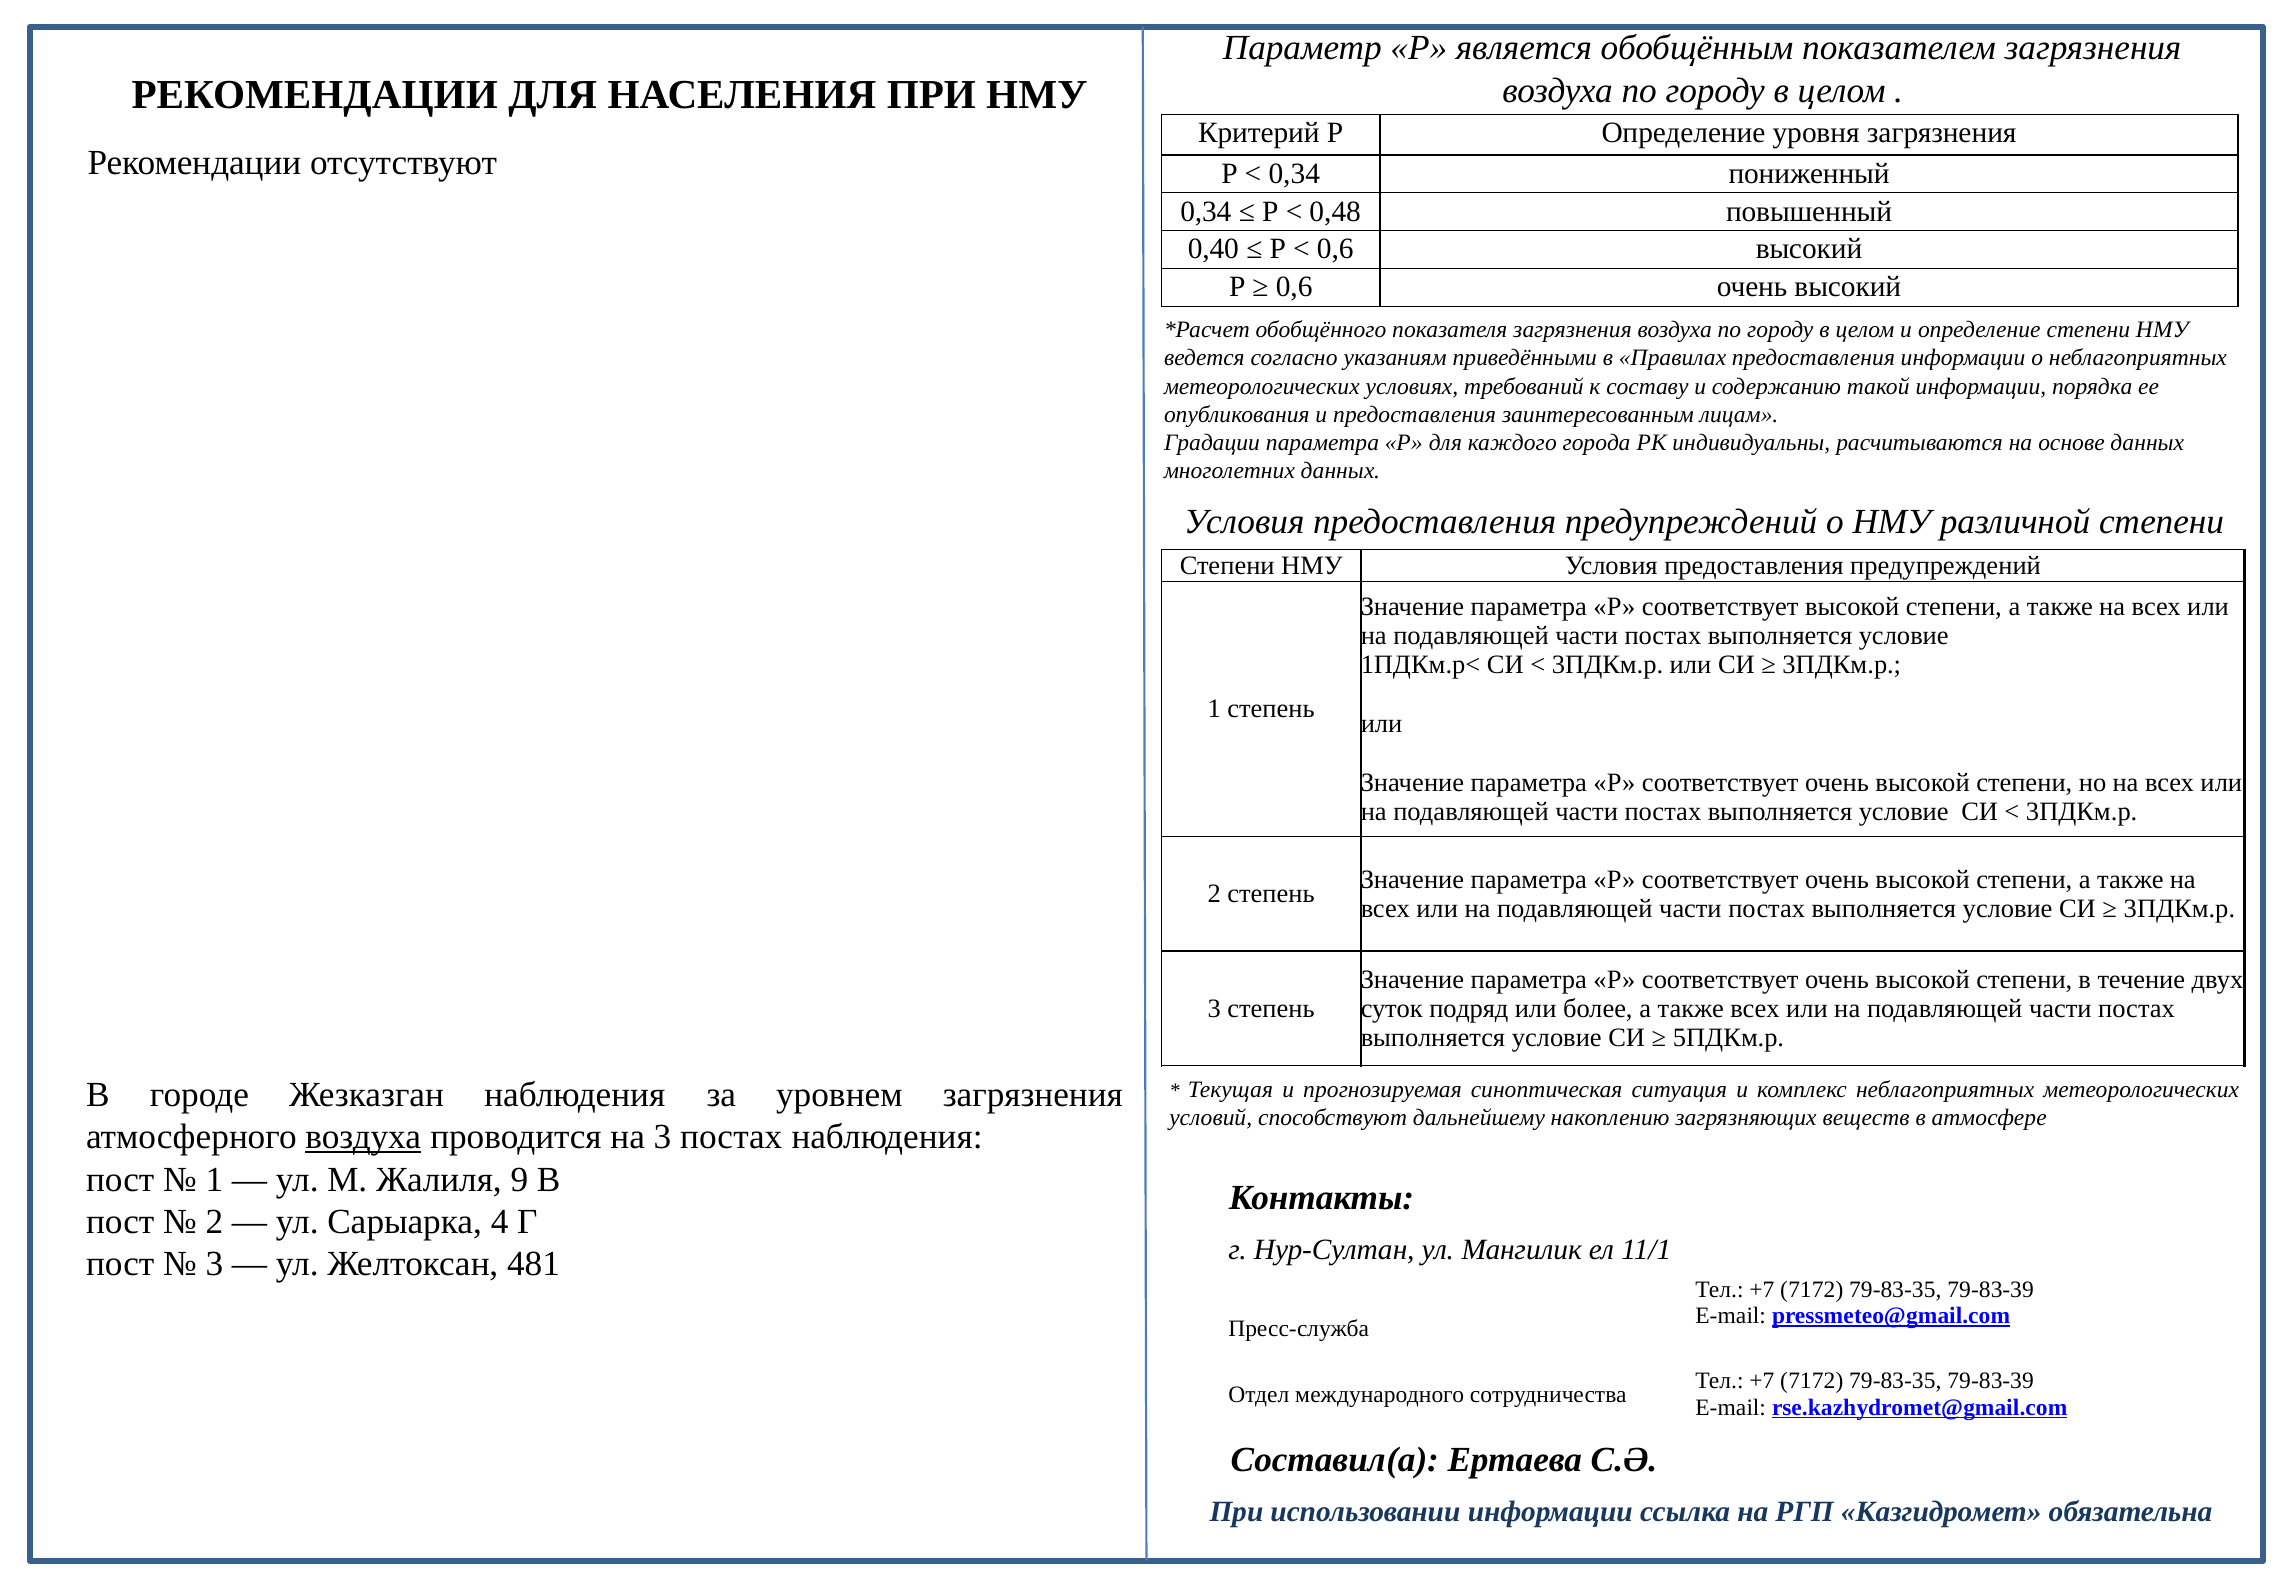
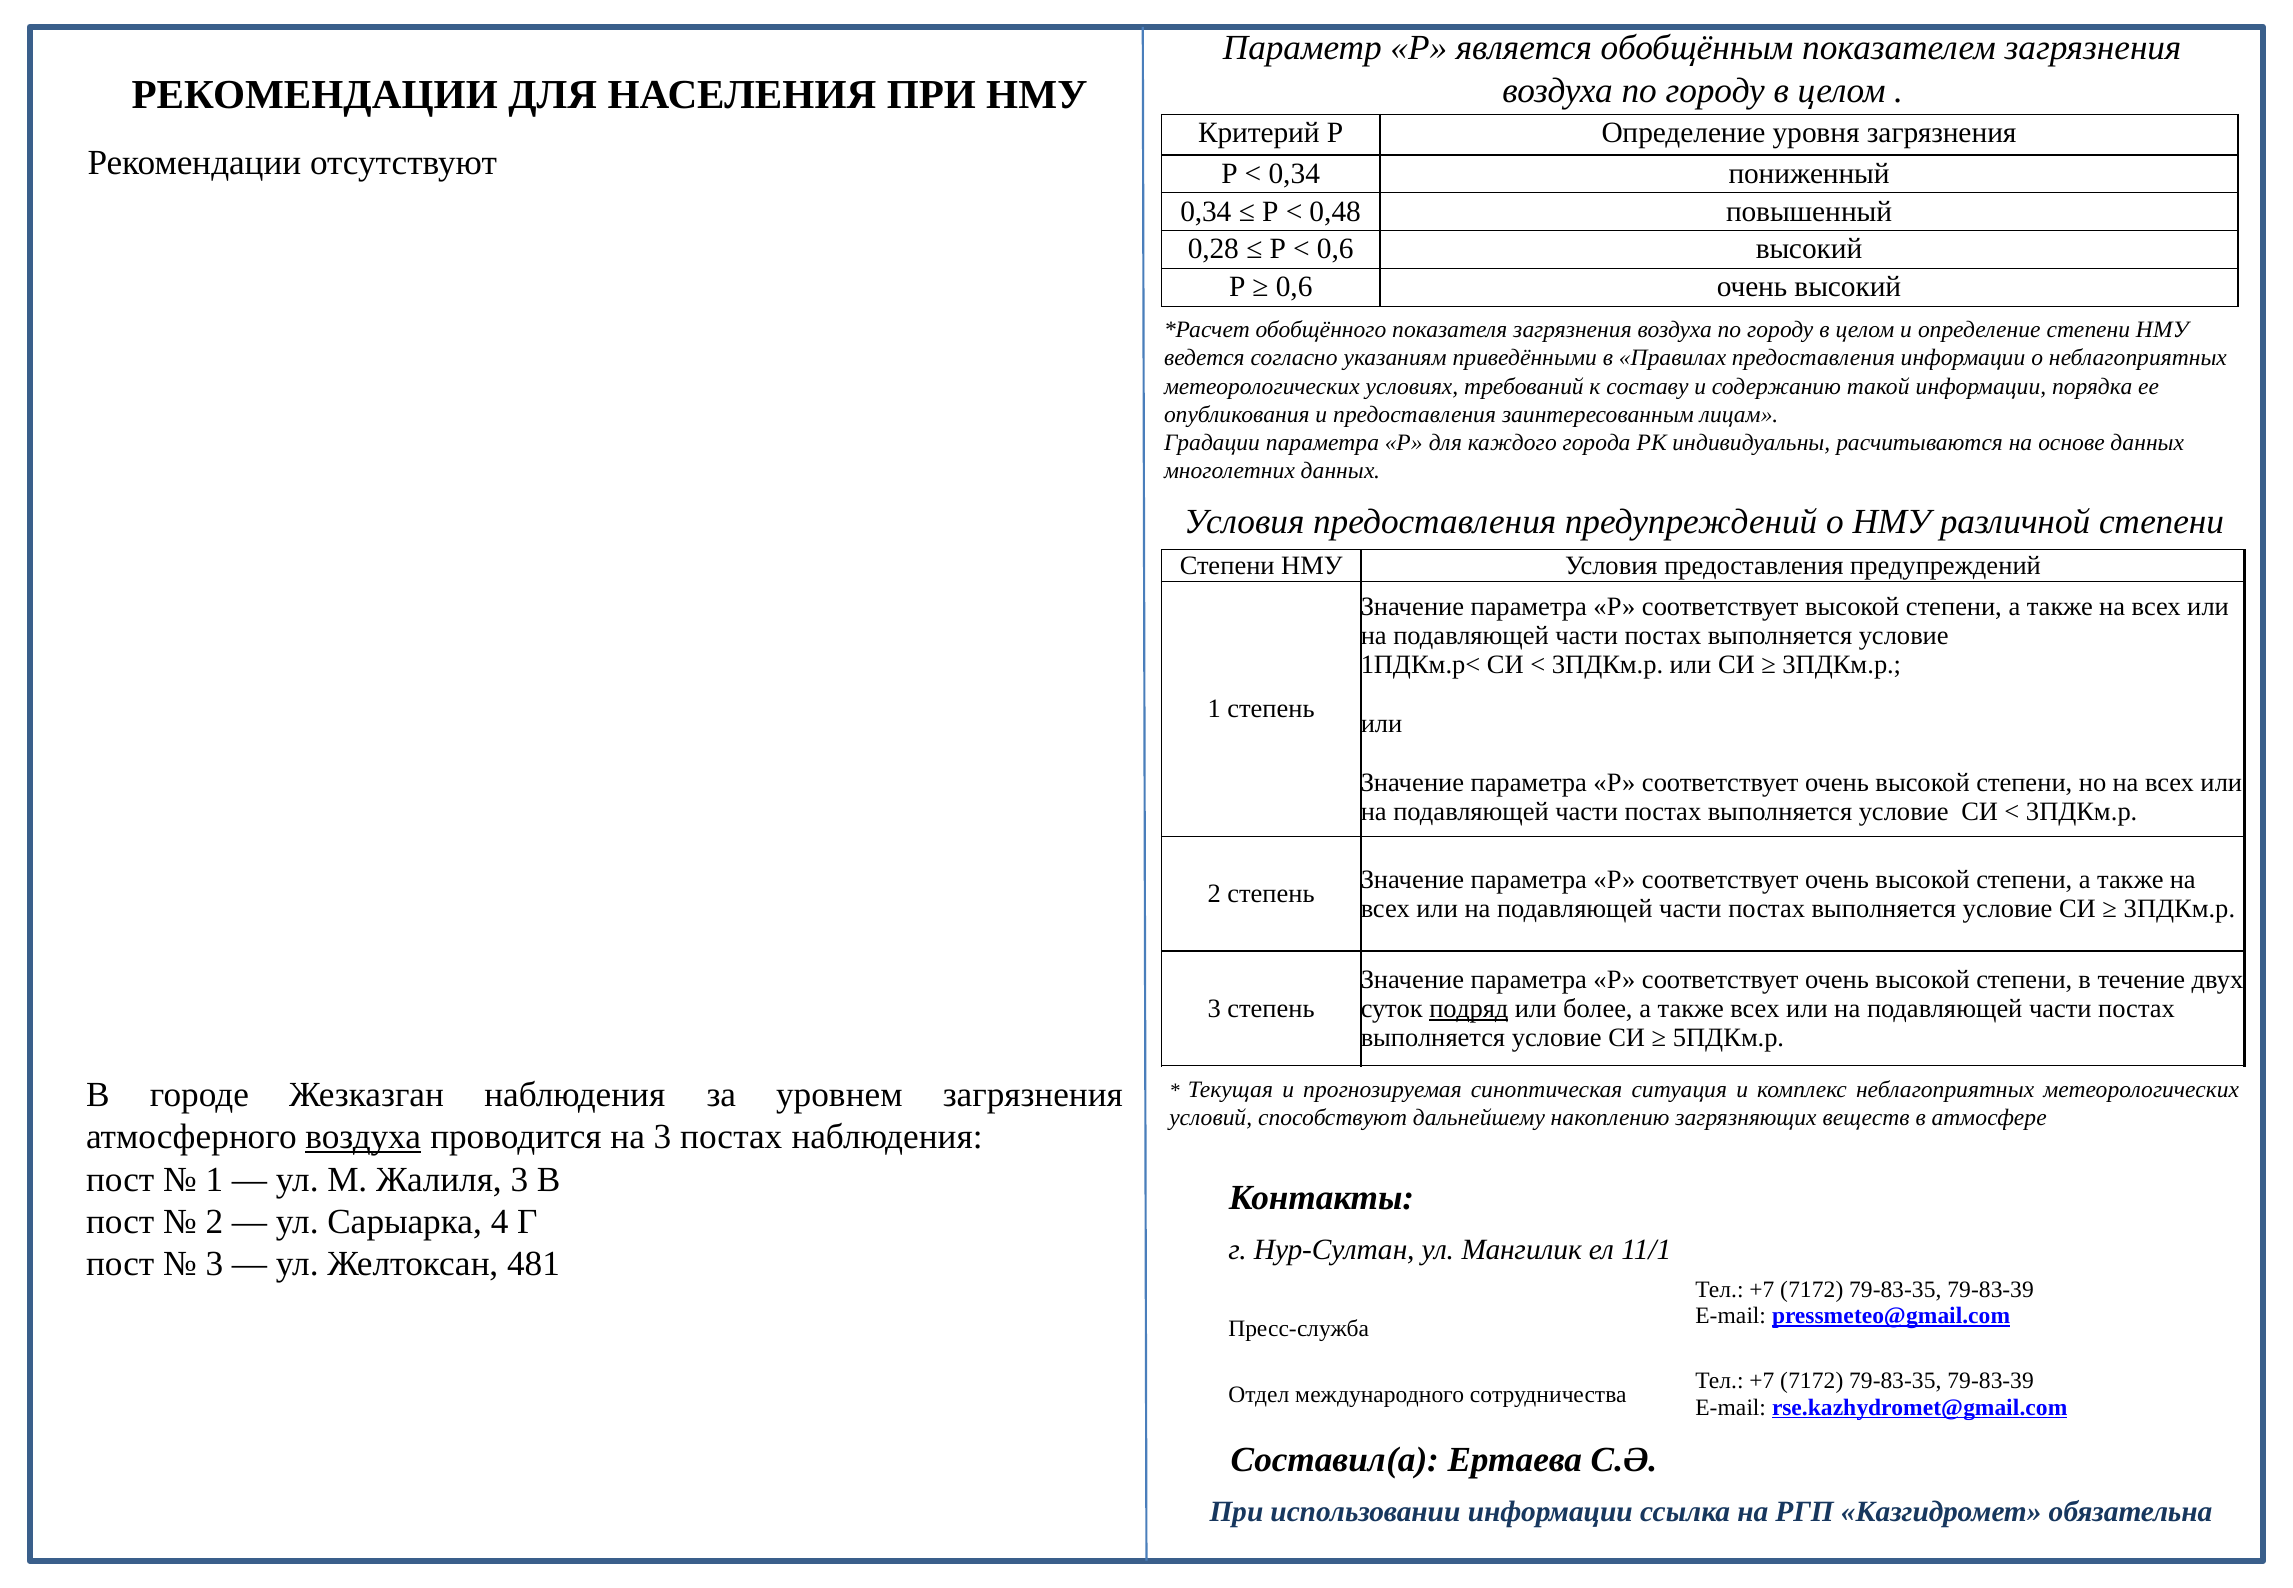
0,40: 0,40 -> 0,28
подряд underline: none -> present
Жалиля 9: 9 -> 3
